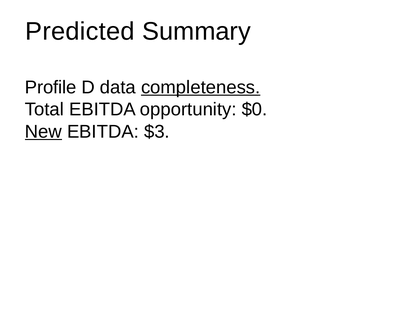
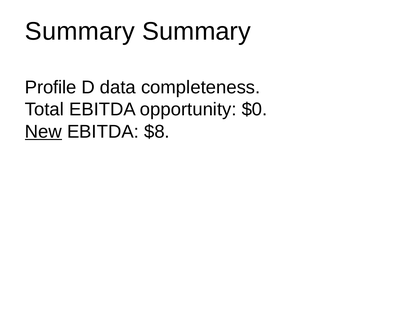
Predicted at (80, 32): Predicted -> Summary
completeness underline: present -> none
$3: $3 -> $8
